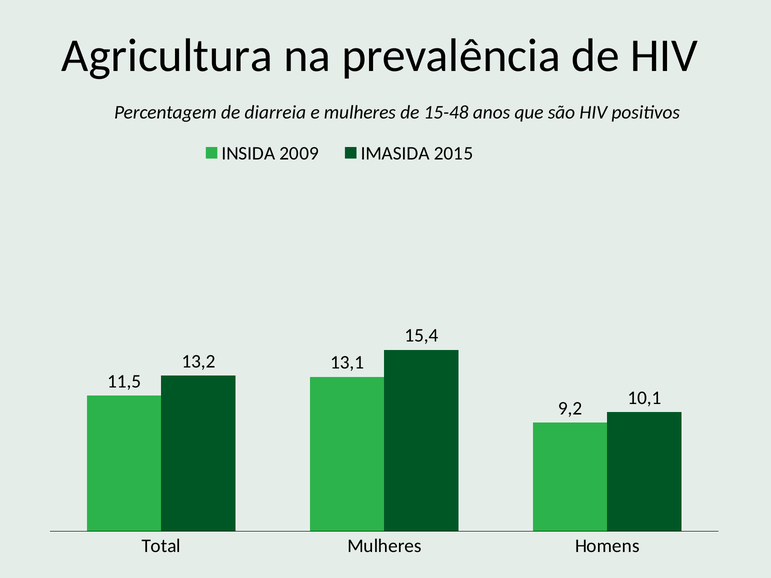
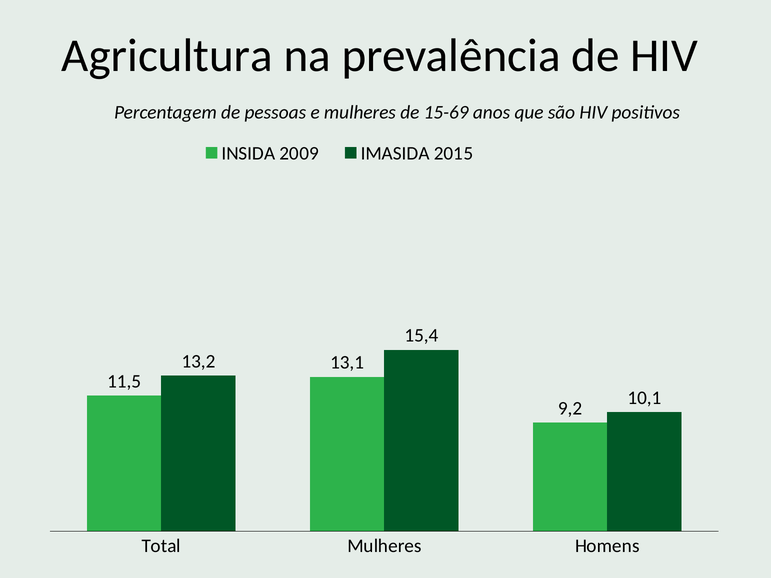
diarreia: diarreia -> pessoas
15-48: 15-48 -> 15-69
